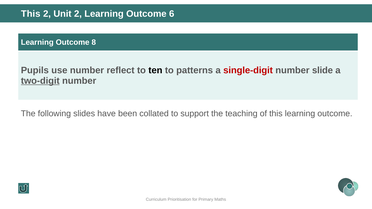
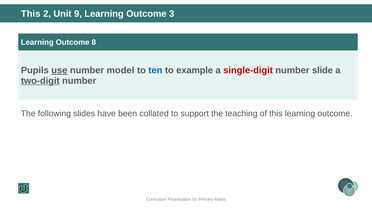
Unit 2: 2 -> 9
6: 6 -> 3
use underline: none -> present
reflect: reflect -> model
ten colour: black -> blue
patterns: patterns -> example
